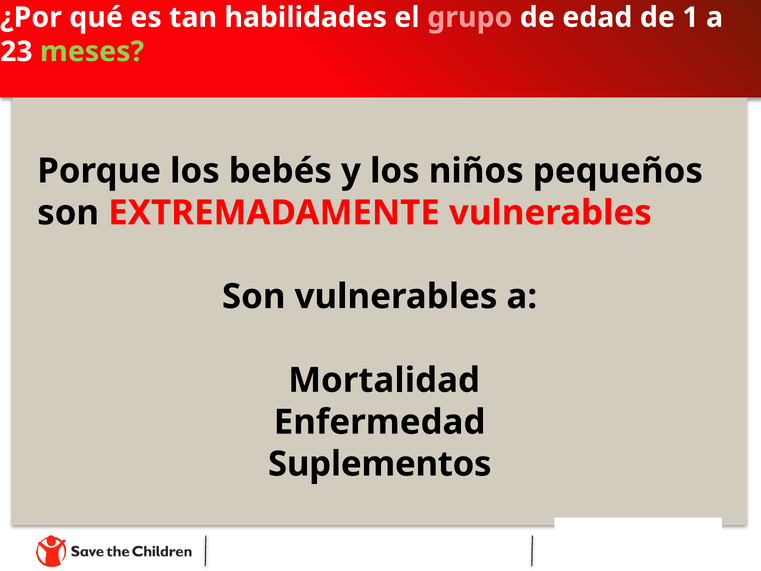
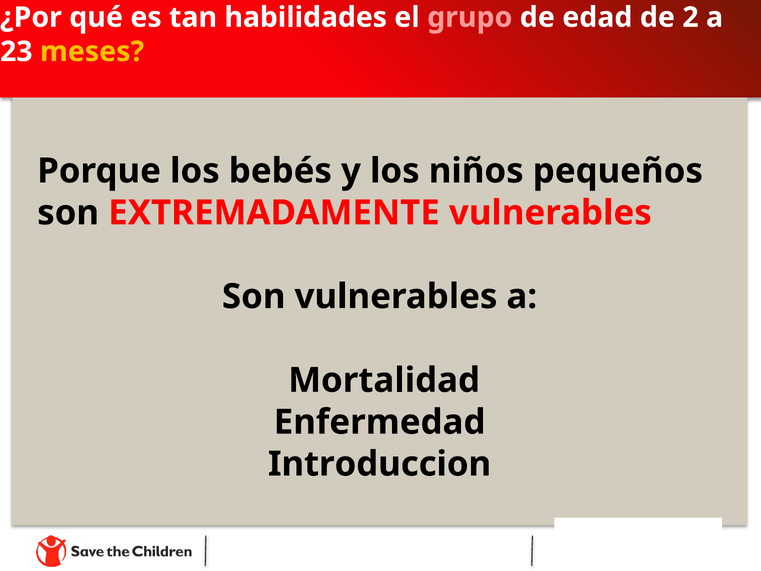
1: 1 -> 2
meses colour: light green -> yellow
Suplementos: Suplementos -> Introduccion
